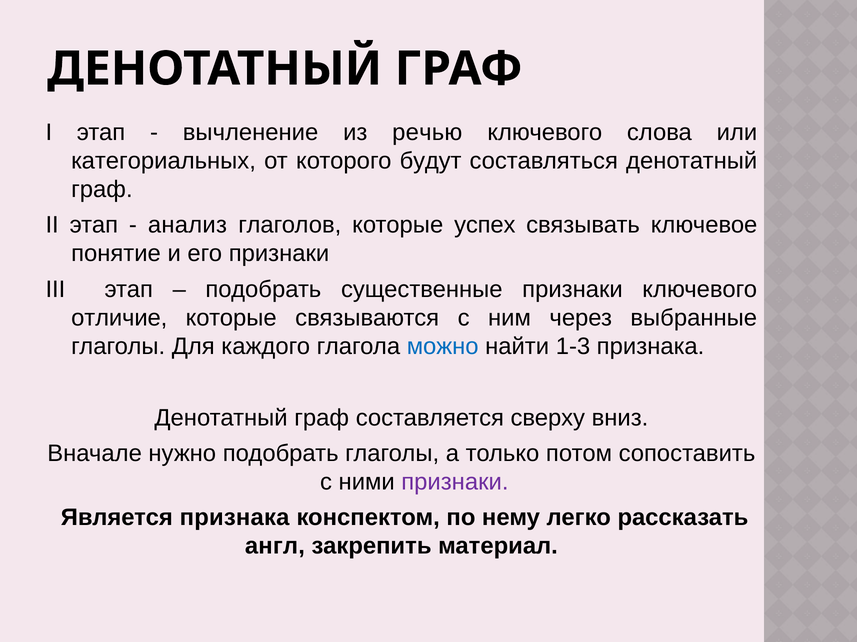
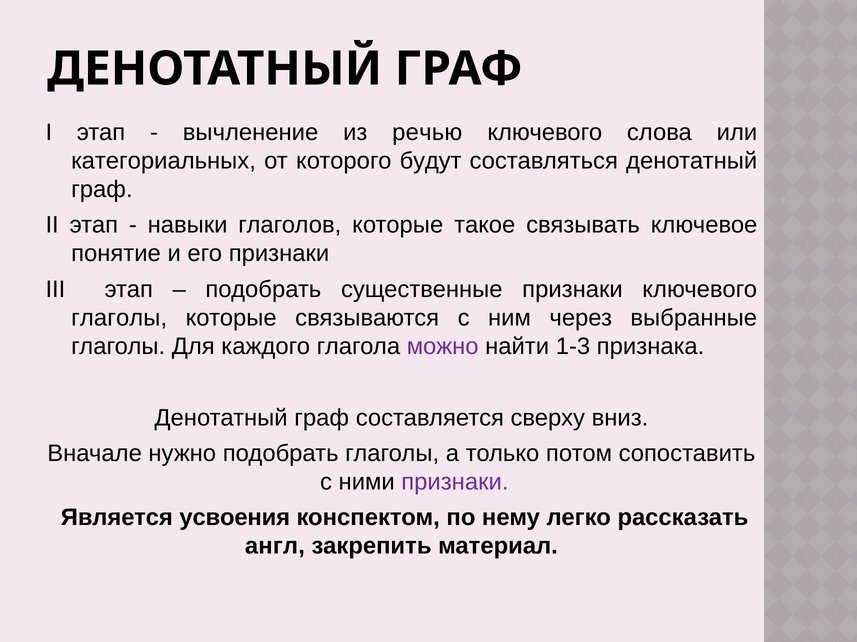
анализ: анализ -> навыки
успех: успех -> такое
отличие at (119, 318): отличие -> глаголы
можно colour: blue -> purple
Является признака: признака -> усвоения
